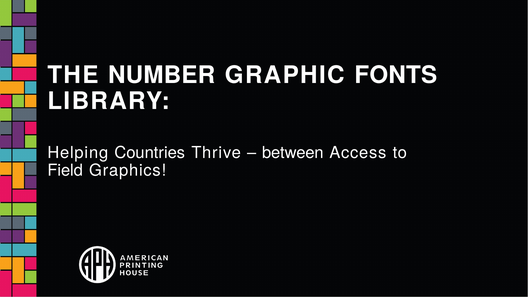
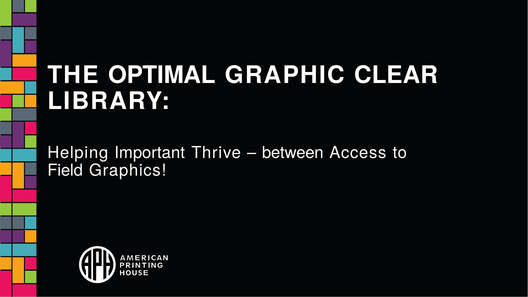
NUMBER: NUMBER -> OPTIMAL
FONTS: FONTS -> CLEAR
Countries: Countries -> Important
